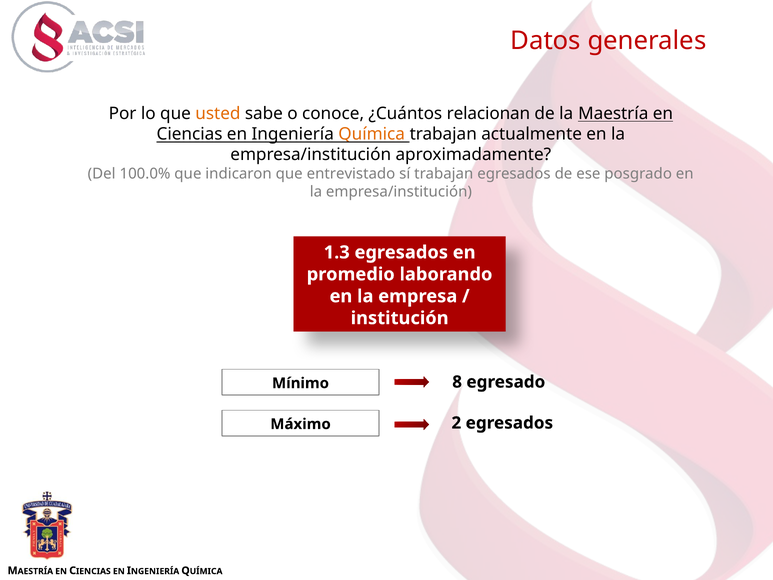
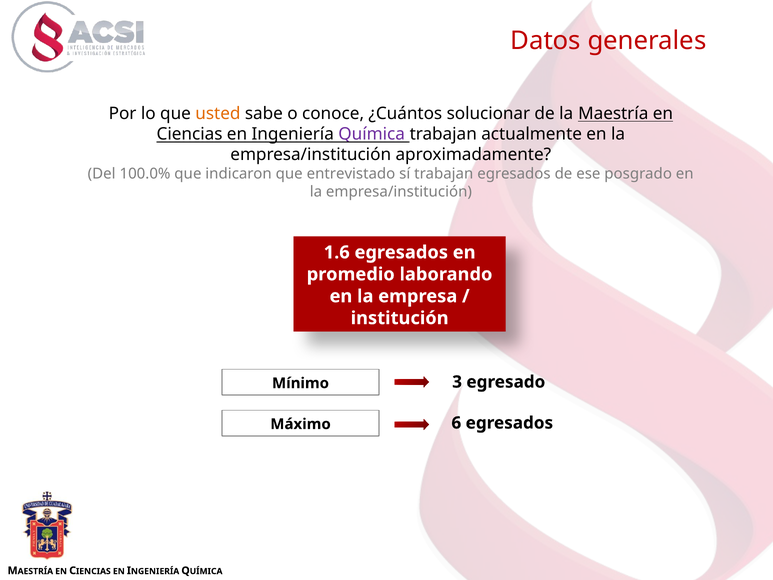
relacionan: relacionan -> solucionar
Química at (372, 134) colour: orange -> purple
1.3: 1.3 -> 1.6
8: 8 -> 3
2: 2 -> 6
